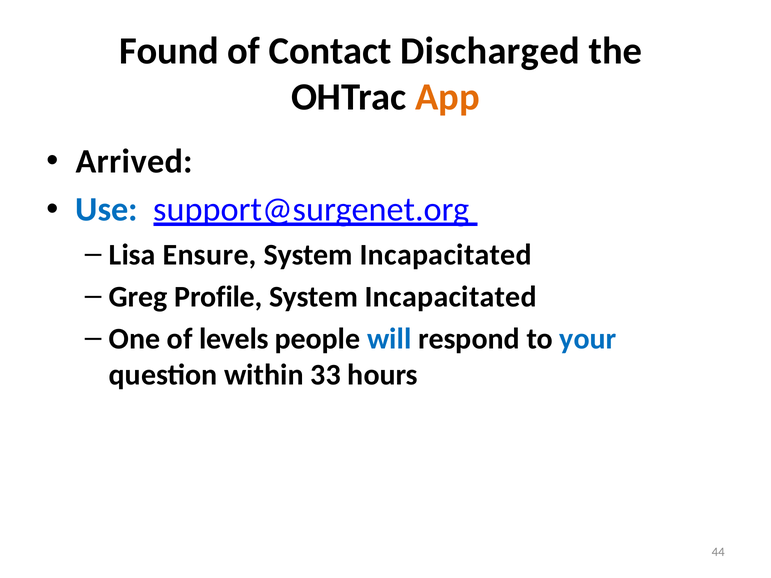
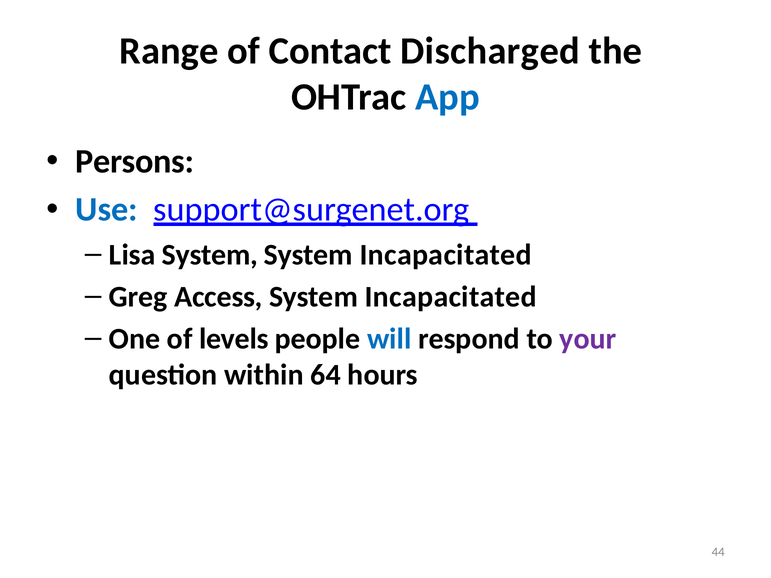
Found: Found -> Range
App colour: orange -> blue
Arrived: Arrived -> Persons
Lisa Ensure: Ensure -> System
Profile: Profile -> Access
your colour: blue -> purple
33: 33 -> 64
